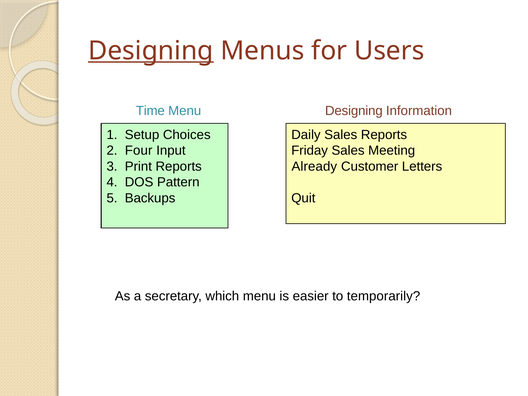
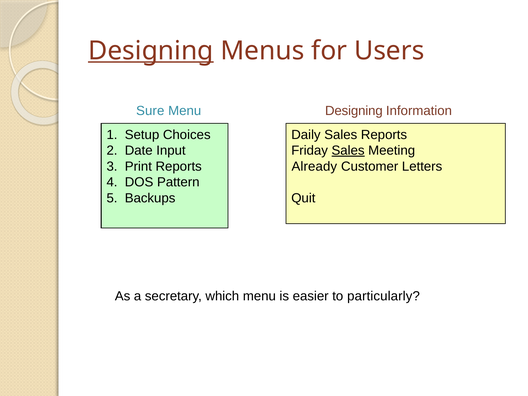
Time: Time -> Sure
Four: Four -> Date
Sales at (348, 151) underline: none -> present
temporarily: temporarily -> particularly
